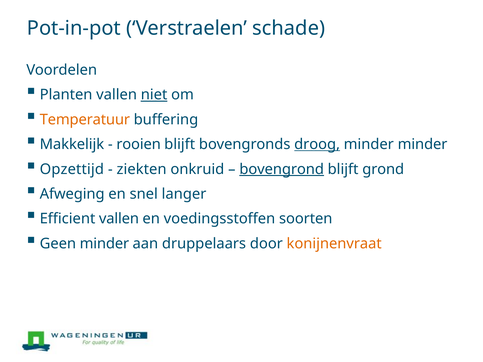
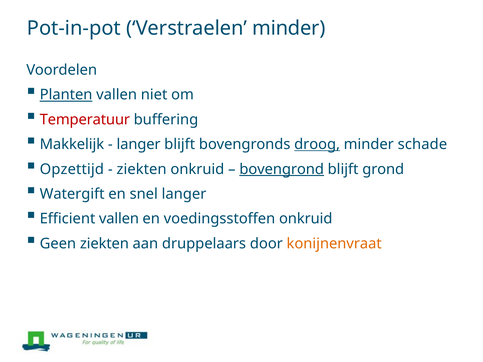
Verstraelen schade: schade -> minder
Planten underline: none -> present
niet underline: present -> none
Temperatuur colour: orange -> red
rooien at (139, 144): rooien -> langer
minder minder: minder -> schade
Afweging: Afweging -> Watergift
voedingsstoffen soorten: soorten -> onkruid
Geen minder: minder -> ziekten
